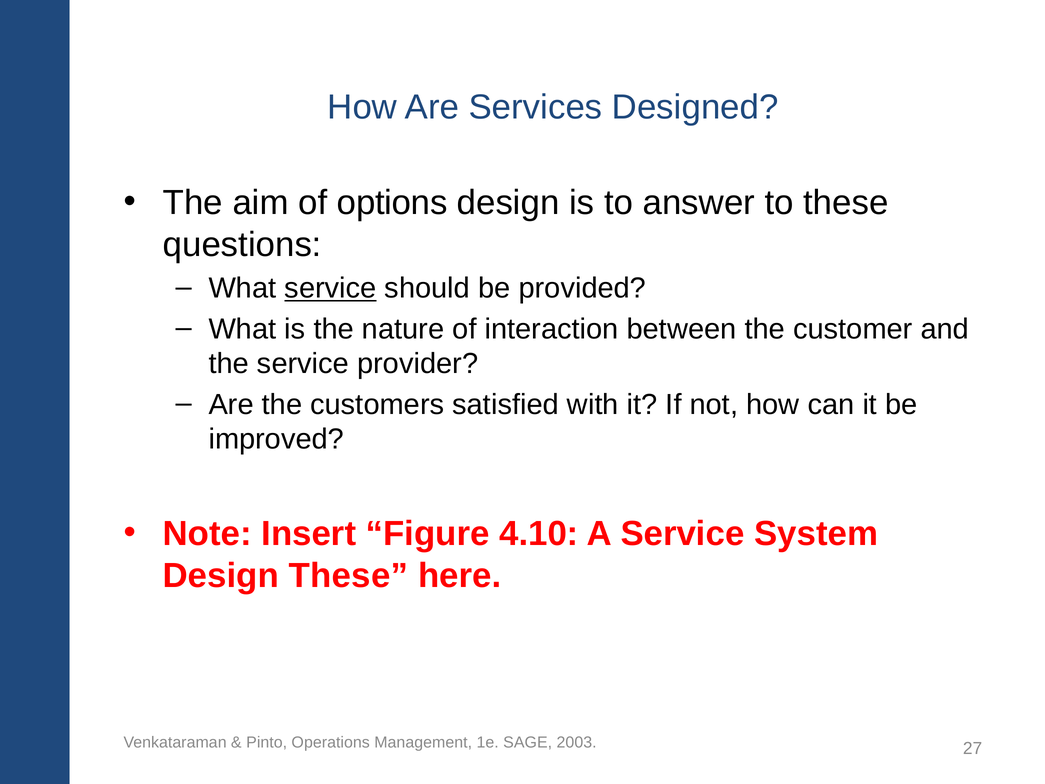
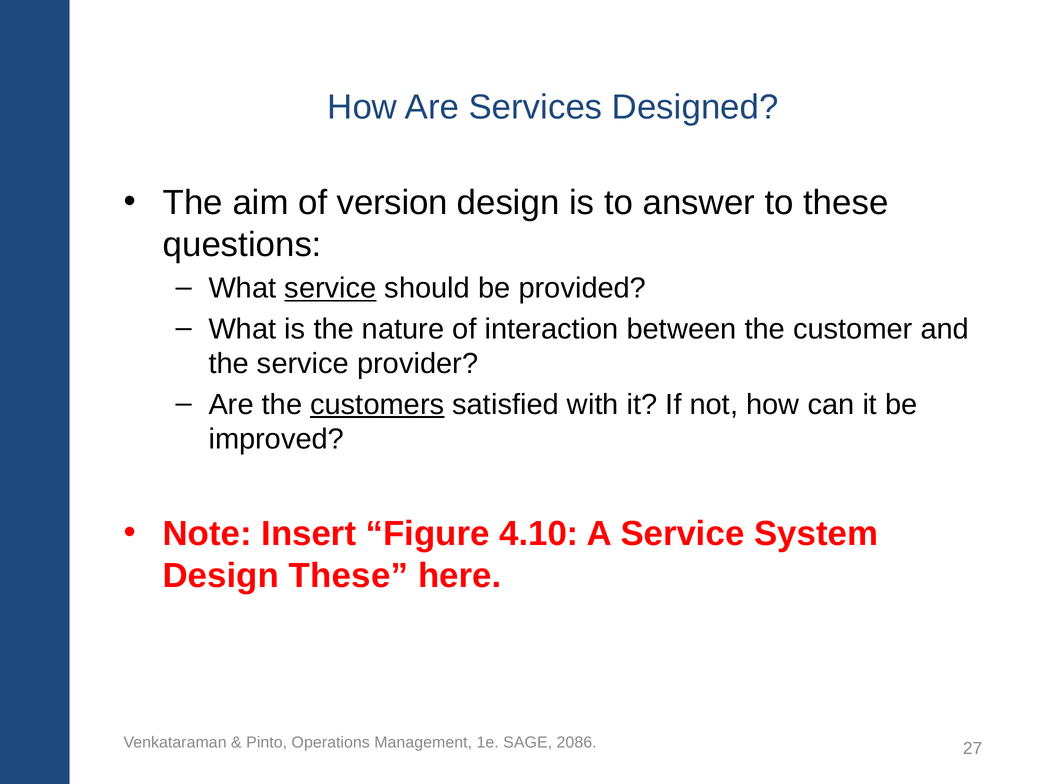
options: options -> version
customers underline: none -> present
2003: 2003 -> 2086
